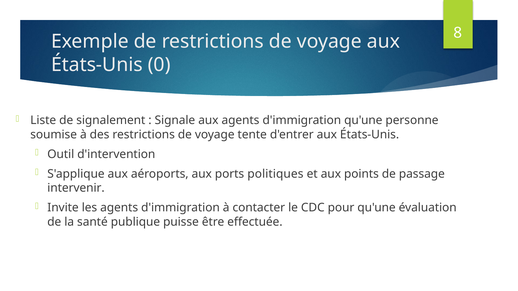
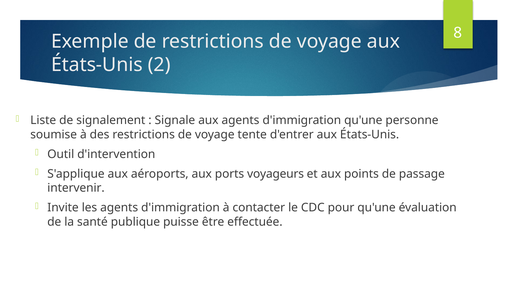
0: 0 -> 2
politiques: politiques -> voyageurs
